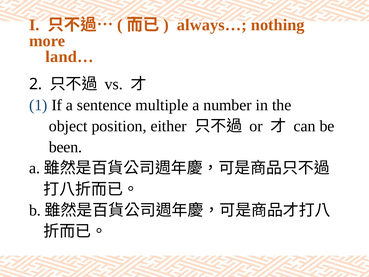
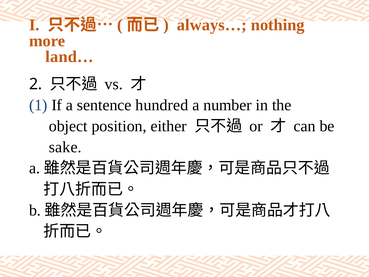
multiple: multiple -> hundred
been: been -> sake
